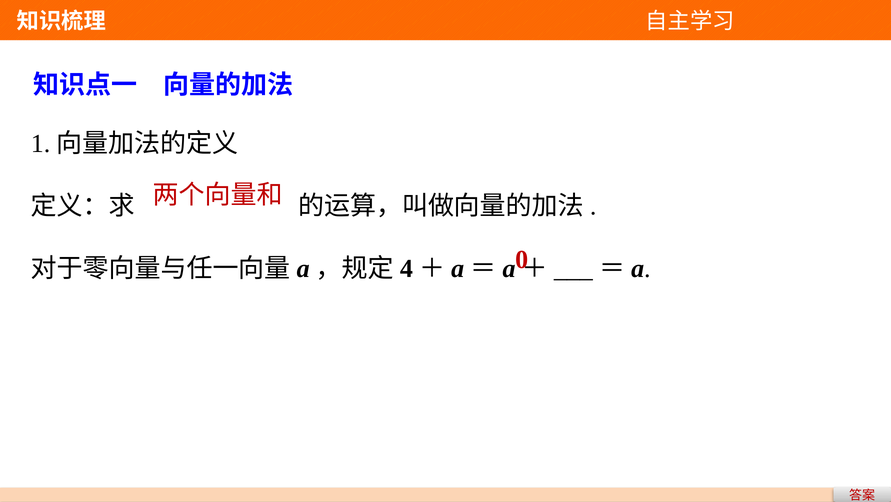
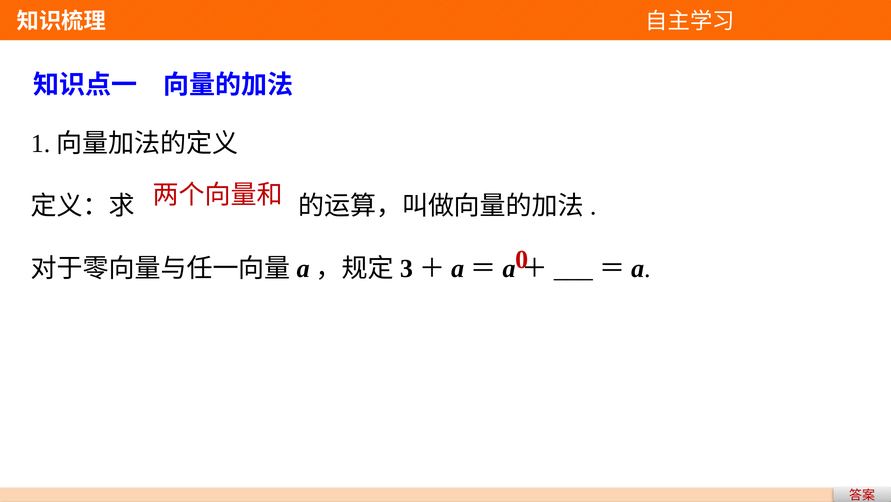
4: 4 -> 3
